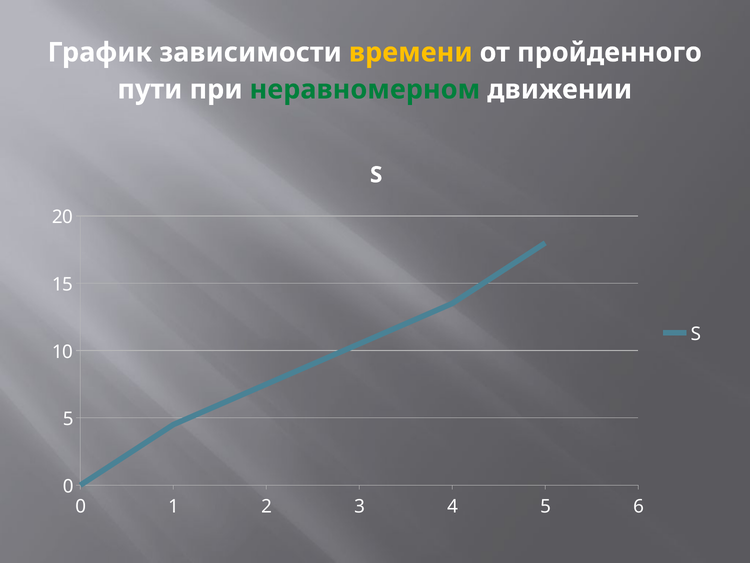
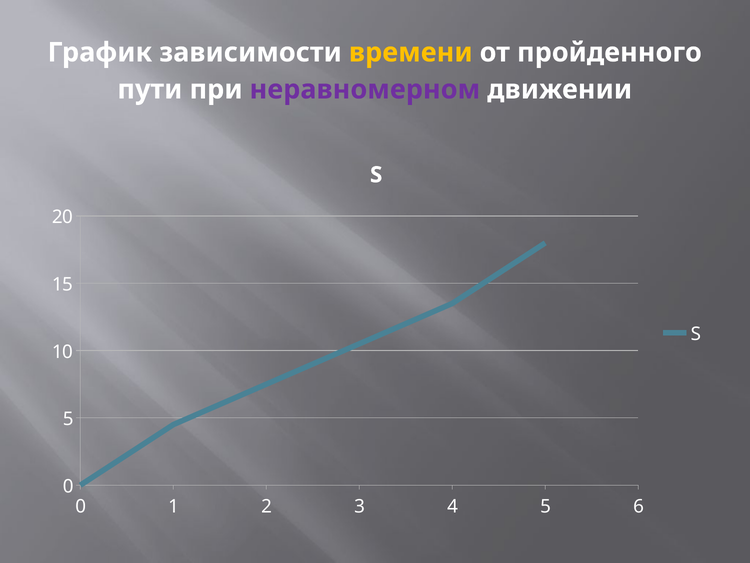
неравномерном colour: green -> purple
